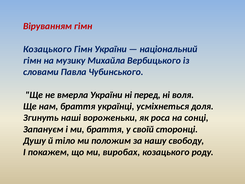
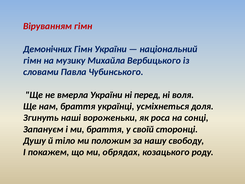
Козацького at (47, 49): Козацького -> Демонічних
виробах: виробах -> обрядах
